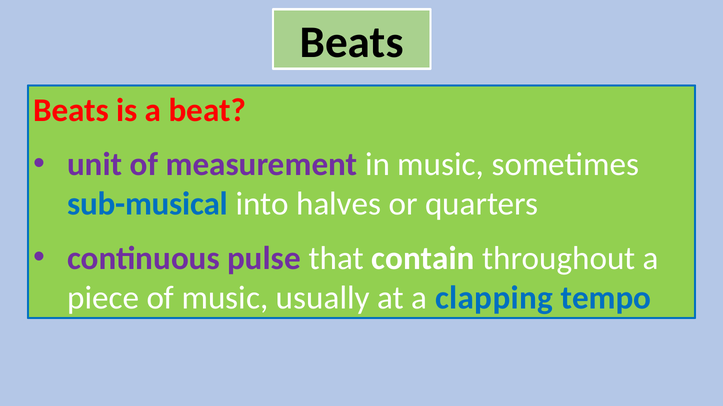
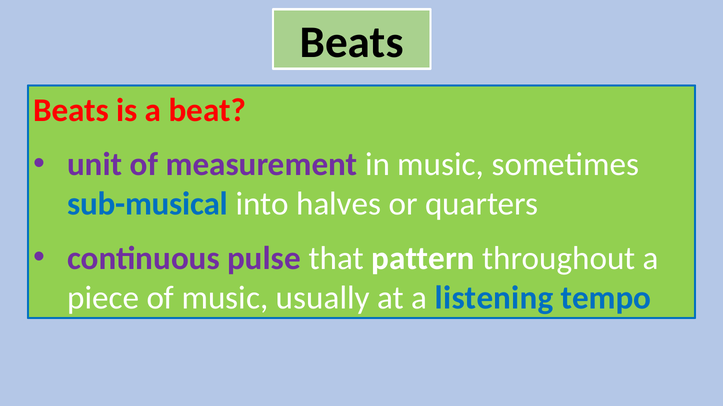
contain: contain -> pattern
clapping: clapping -> listening
